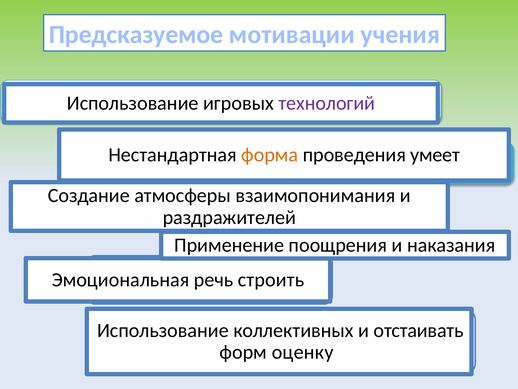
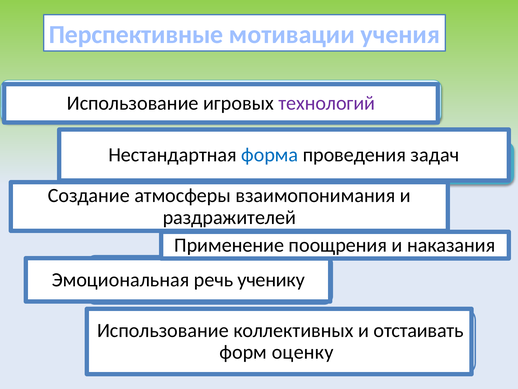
Предсказуемое: Предсказуемое -> Перспективные
форма colour: orange -> blue
умеет: умеет -> задач
строить: строить -> ученику
